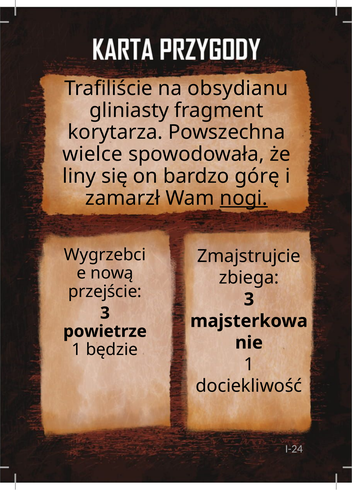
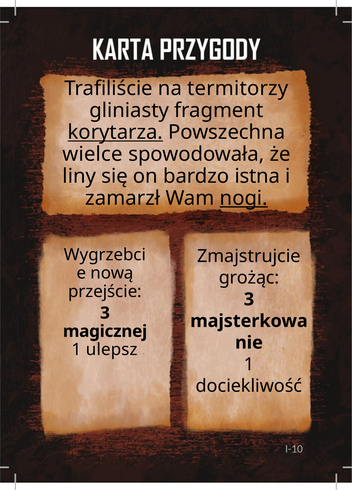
obsydianu: obsydianu -> termitorzy
korytarza underline: none -> present
górę: górę -> istna
zbiega: zbiega -> grożąc
powietrze: powietrze -> magicznej
będzie: będzie -> ulepsz
I-24: I-24 -> I-10
